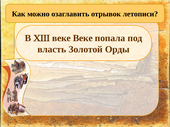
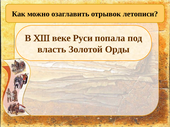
веке Веке: Веке -> Руси
